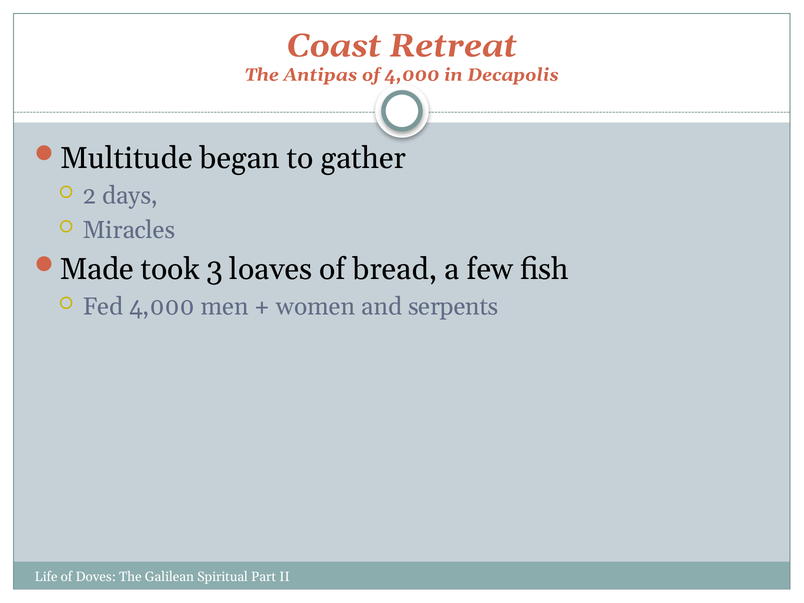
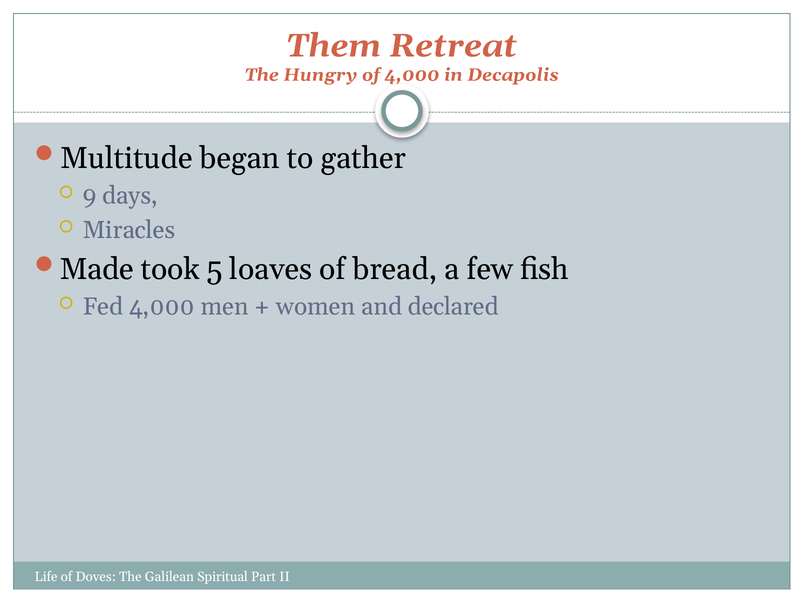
Coast: Coast -> Them
Antipas: Antipas -> Hungry
2: 2 -> 9
3: 3 -> 5
serpents: serpents -> declared
